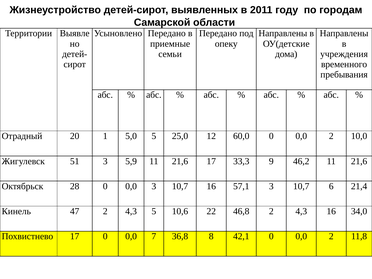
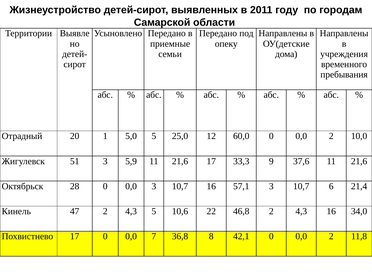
46,2: 46,2 -> 37,6
